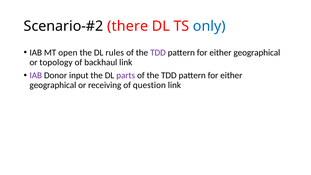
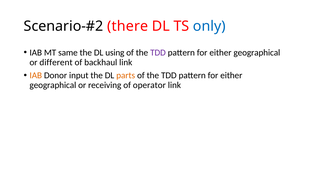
open: open -> same
rules: rules -> using
topology: topology -> different
IAB at (36, 75) colour: purple -> orange
parts colour: purple -> orange
question: question -> operator
